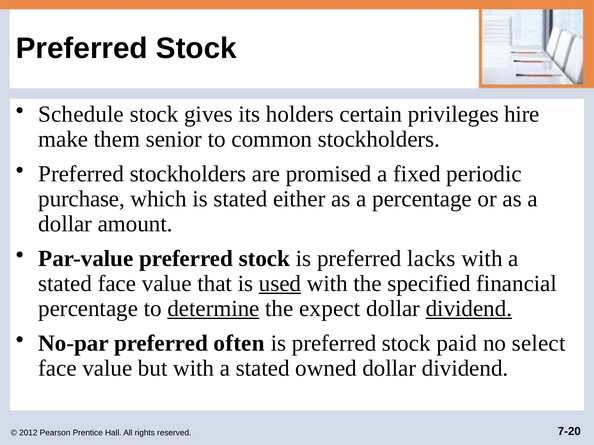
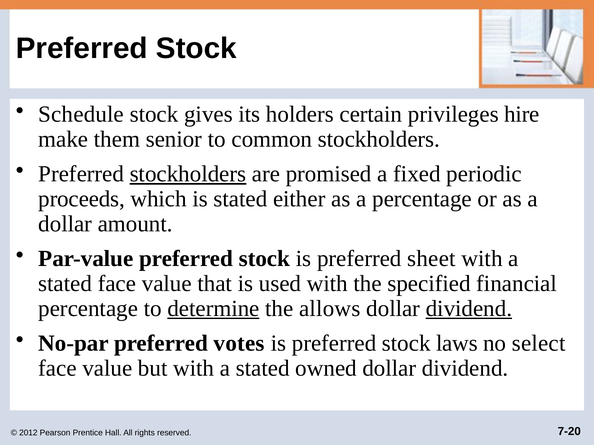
stockholders at (188, 174) underline: none -> present
purchase: purchase -> proceeds
lacks: lacks -> sheet
used underline: present -> none
expect: expect -> allows
often: often -> votes
paid: paid -> laws
